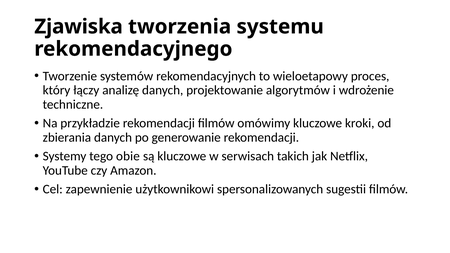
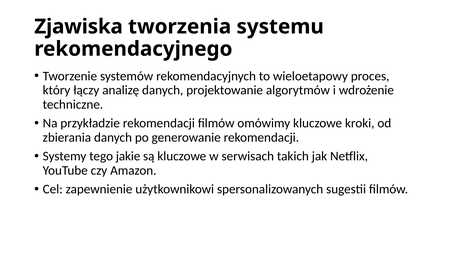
obie: obie -> jakie
